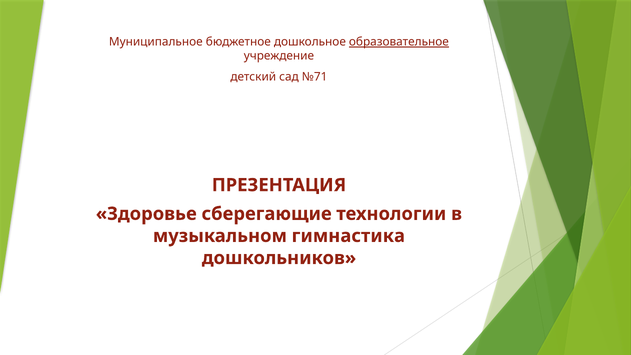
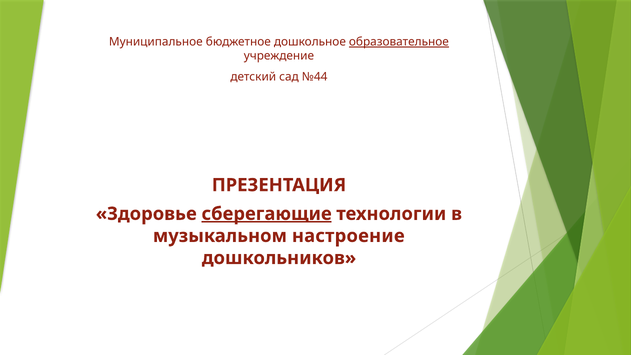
№71: №71 -> №44
сберегающие underline: none -> present
гимнастика: гимнастика -> настроение
